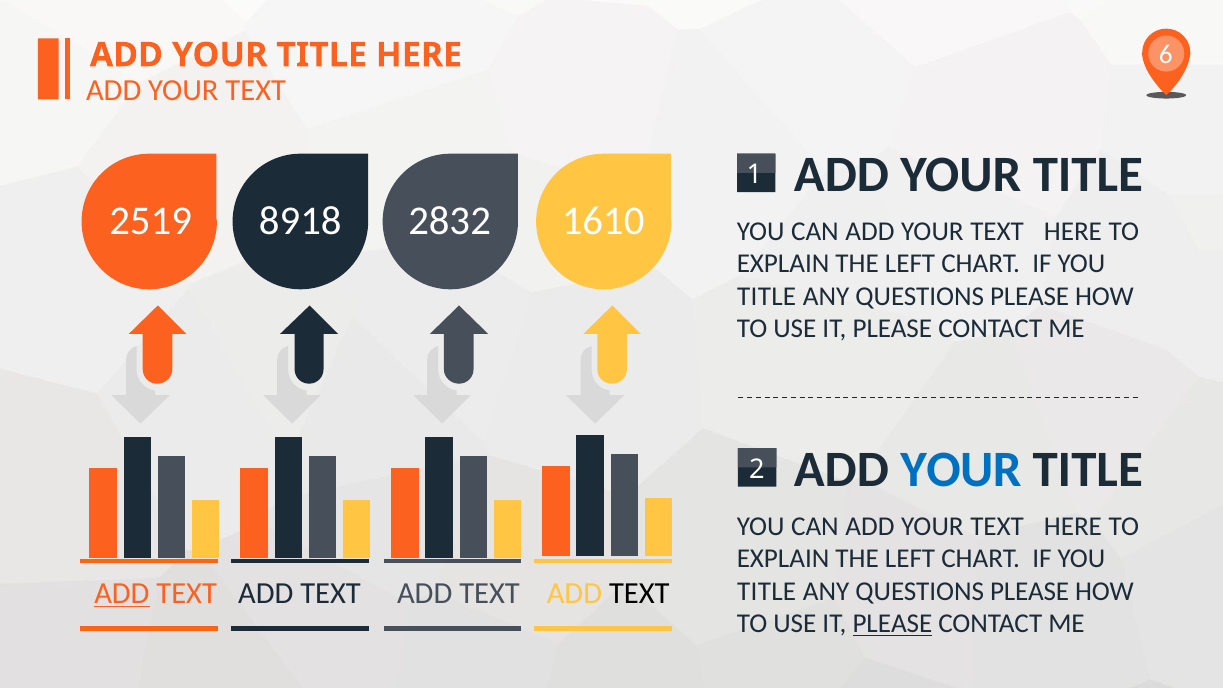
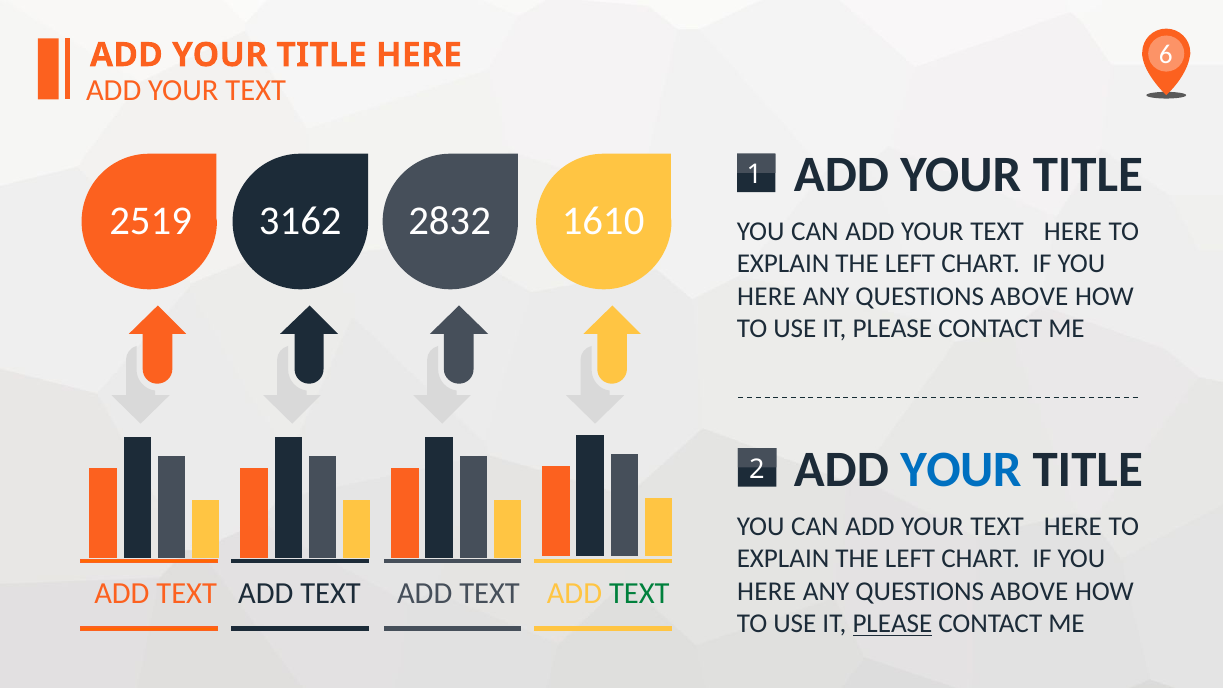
8918: 8918 -> 3162
TITLE at (767, 296): TITLE -> HERE
PLEASE at (1030, 296): PLEASE -> ABOVE
TITLE at (767, 591): TITLE -> HERE
PLEASE at (1030, 591): PLEASE -> ABOVE
ADD at (122, 593) underline: present -> none
TEXT at (639, 593) colour: black -> green
